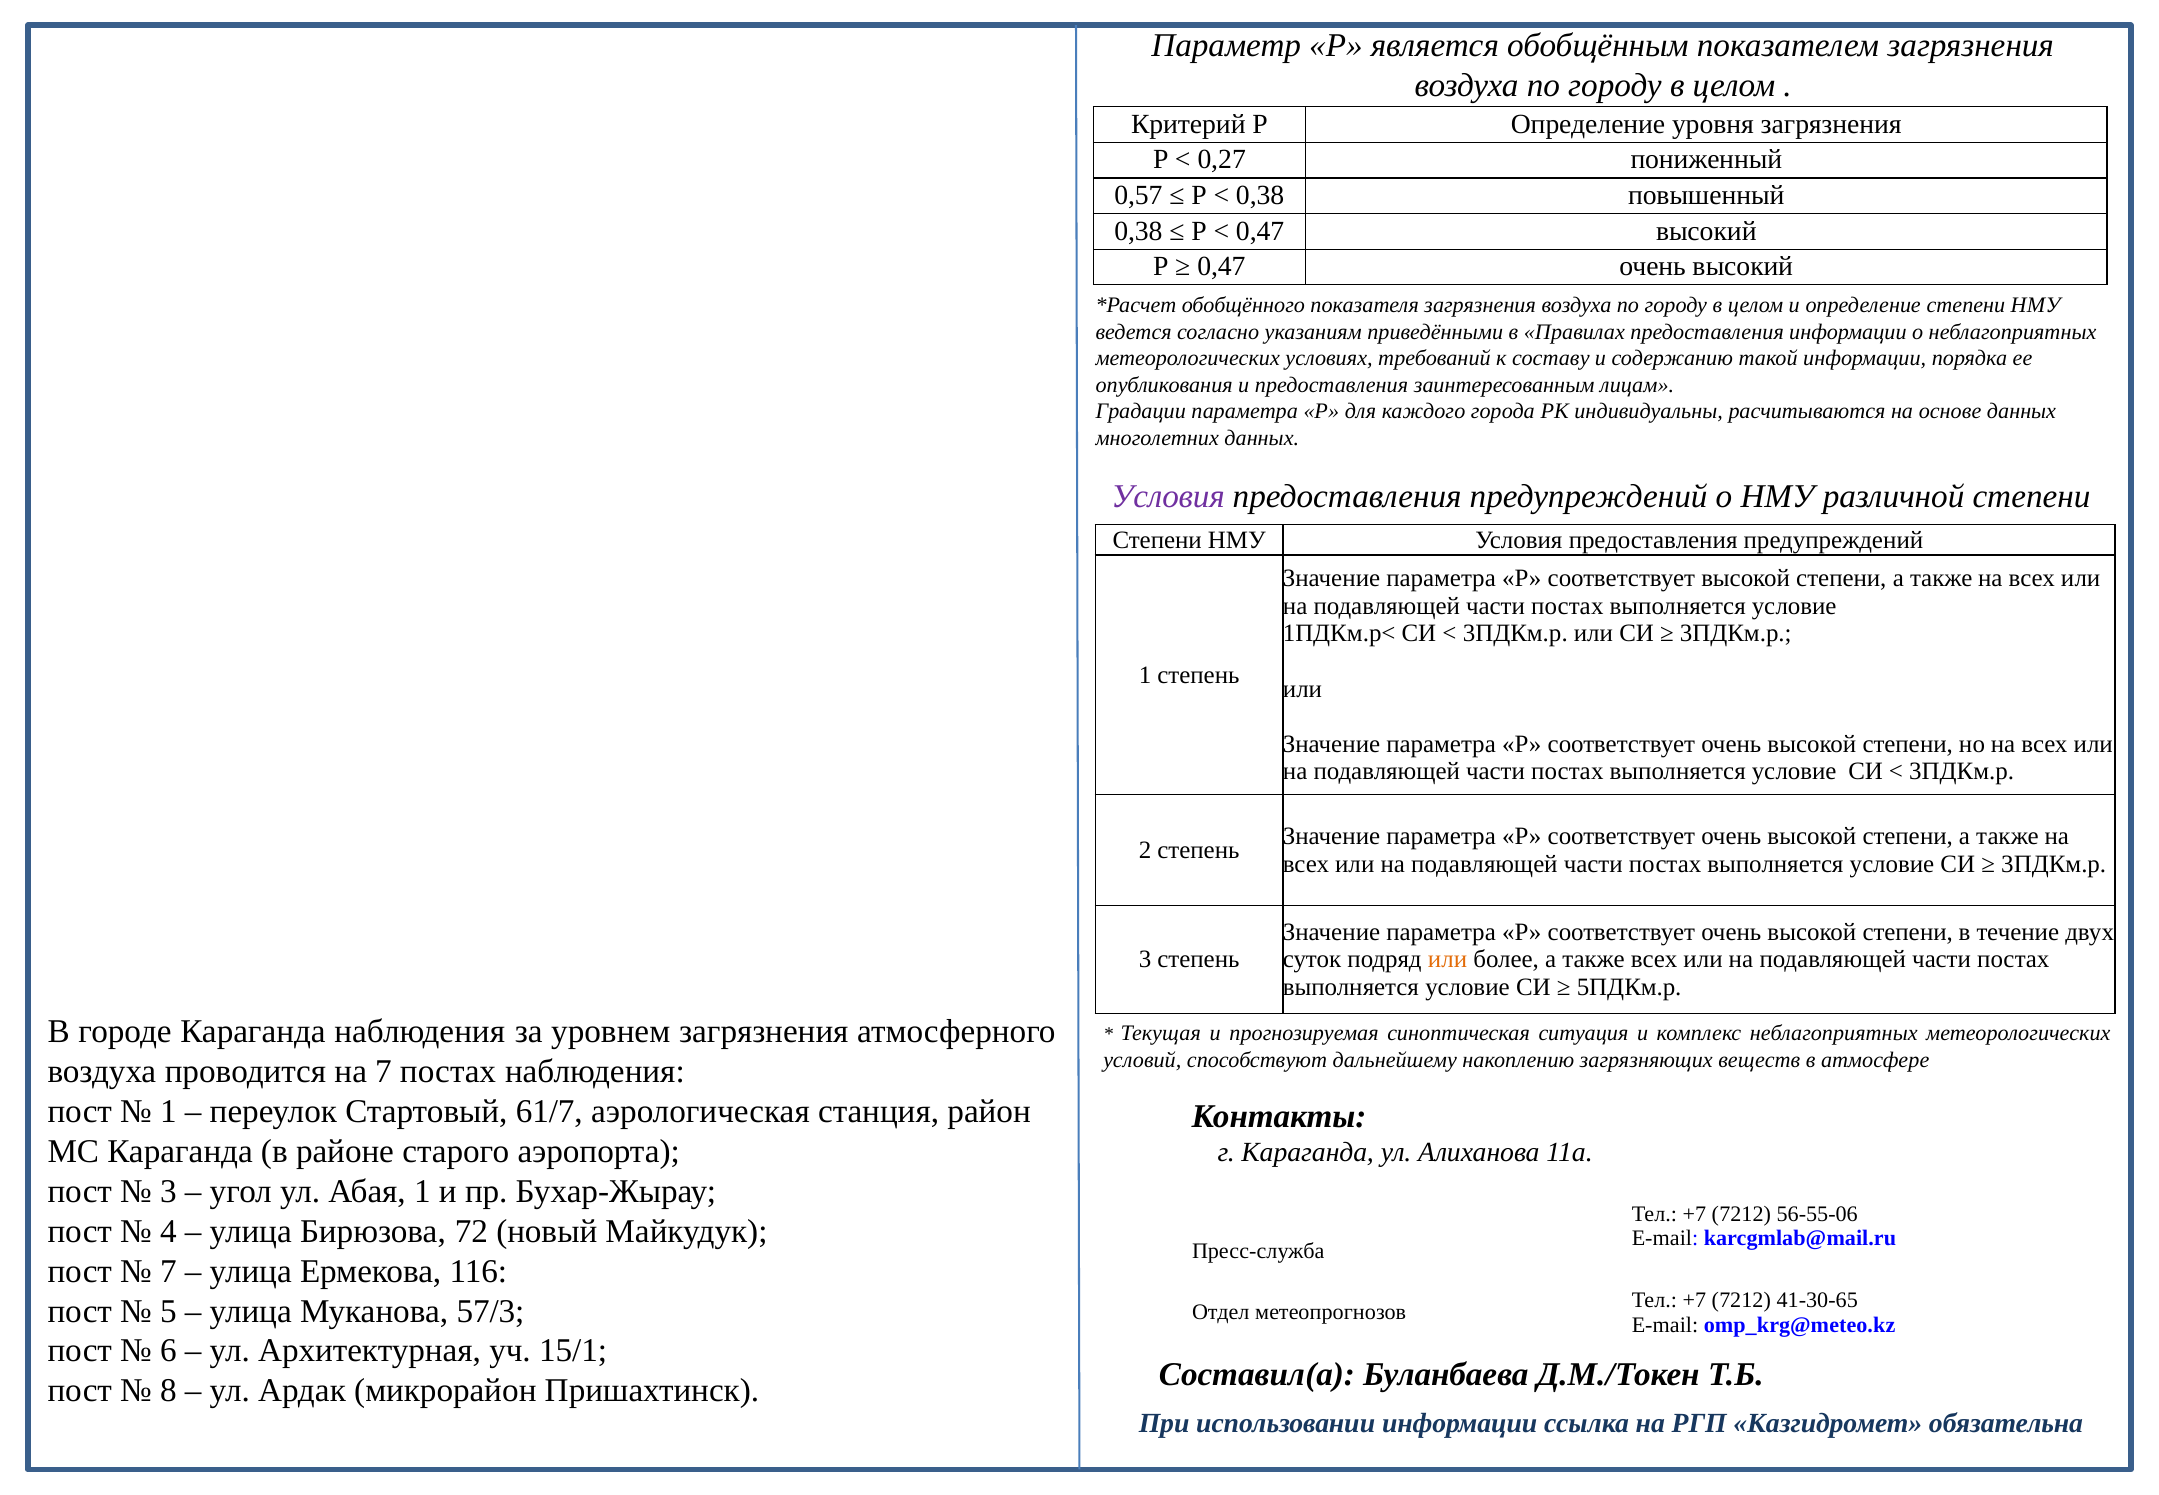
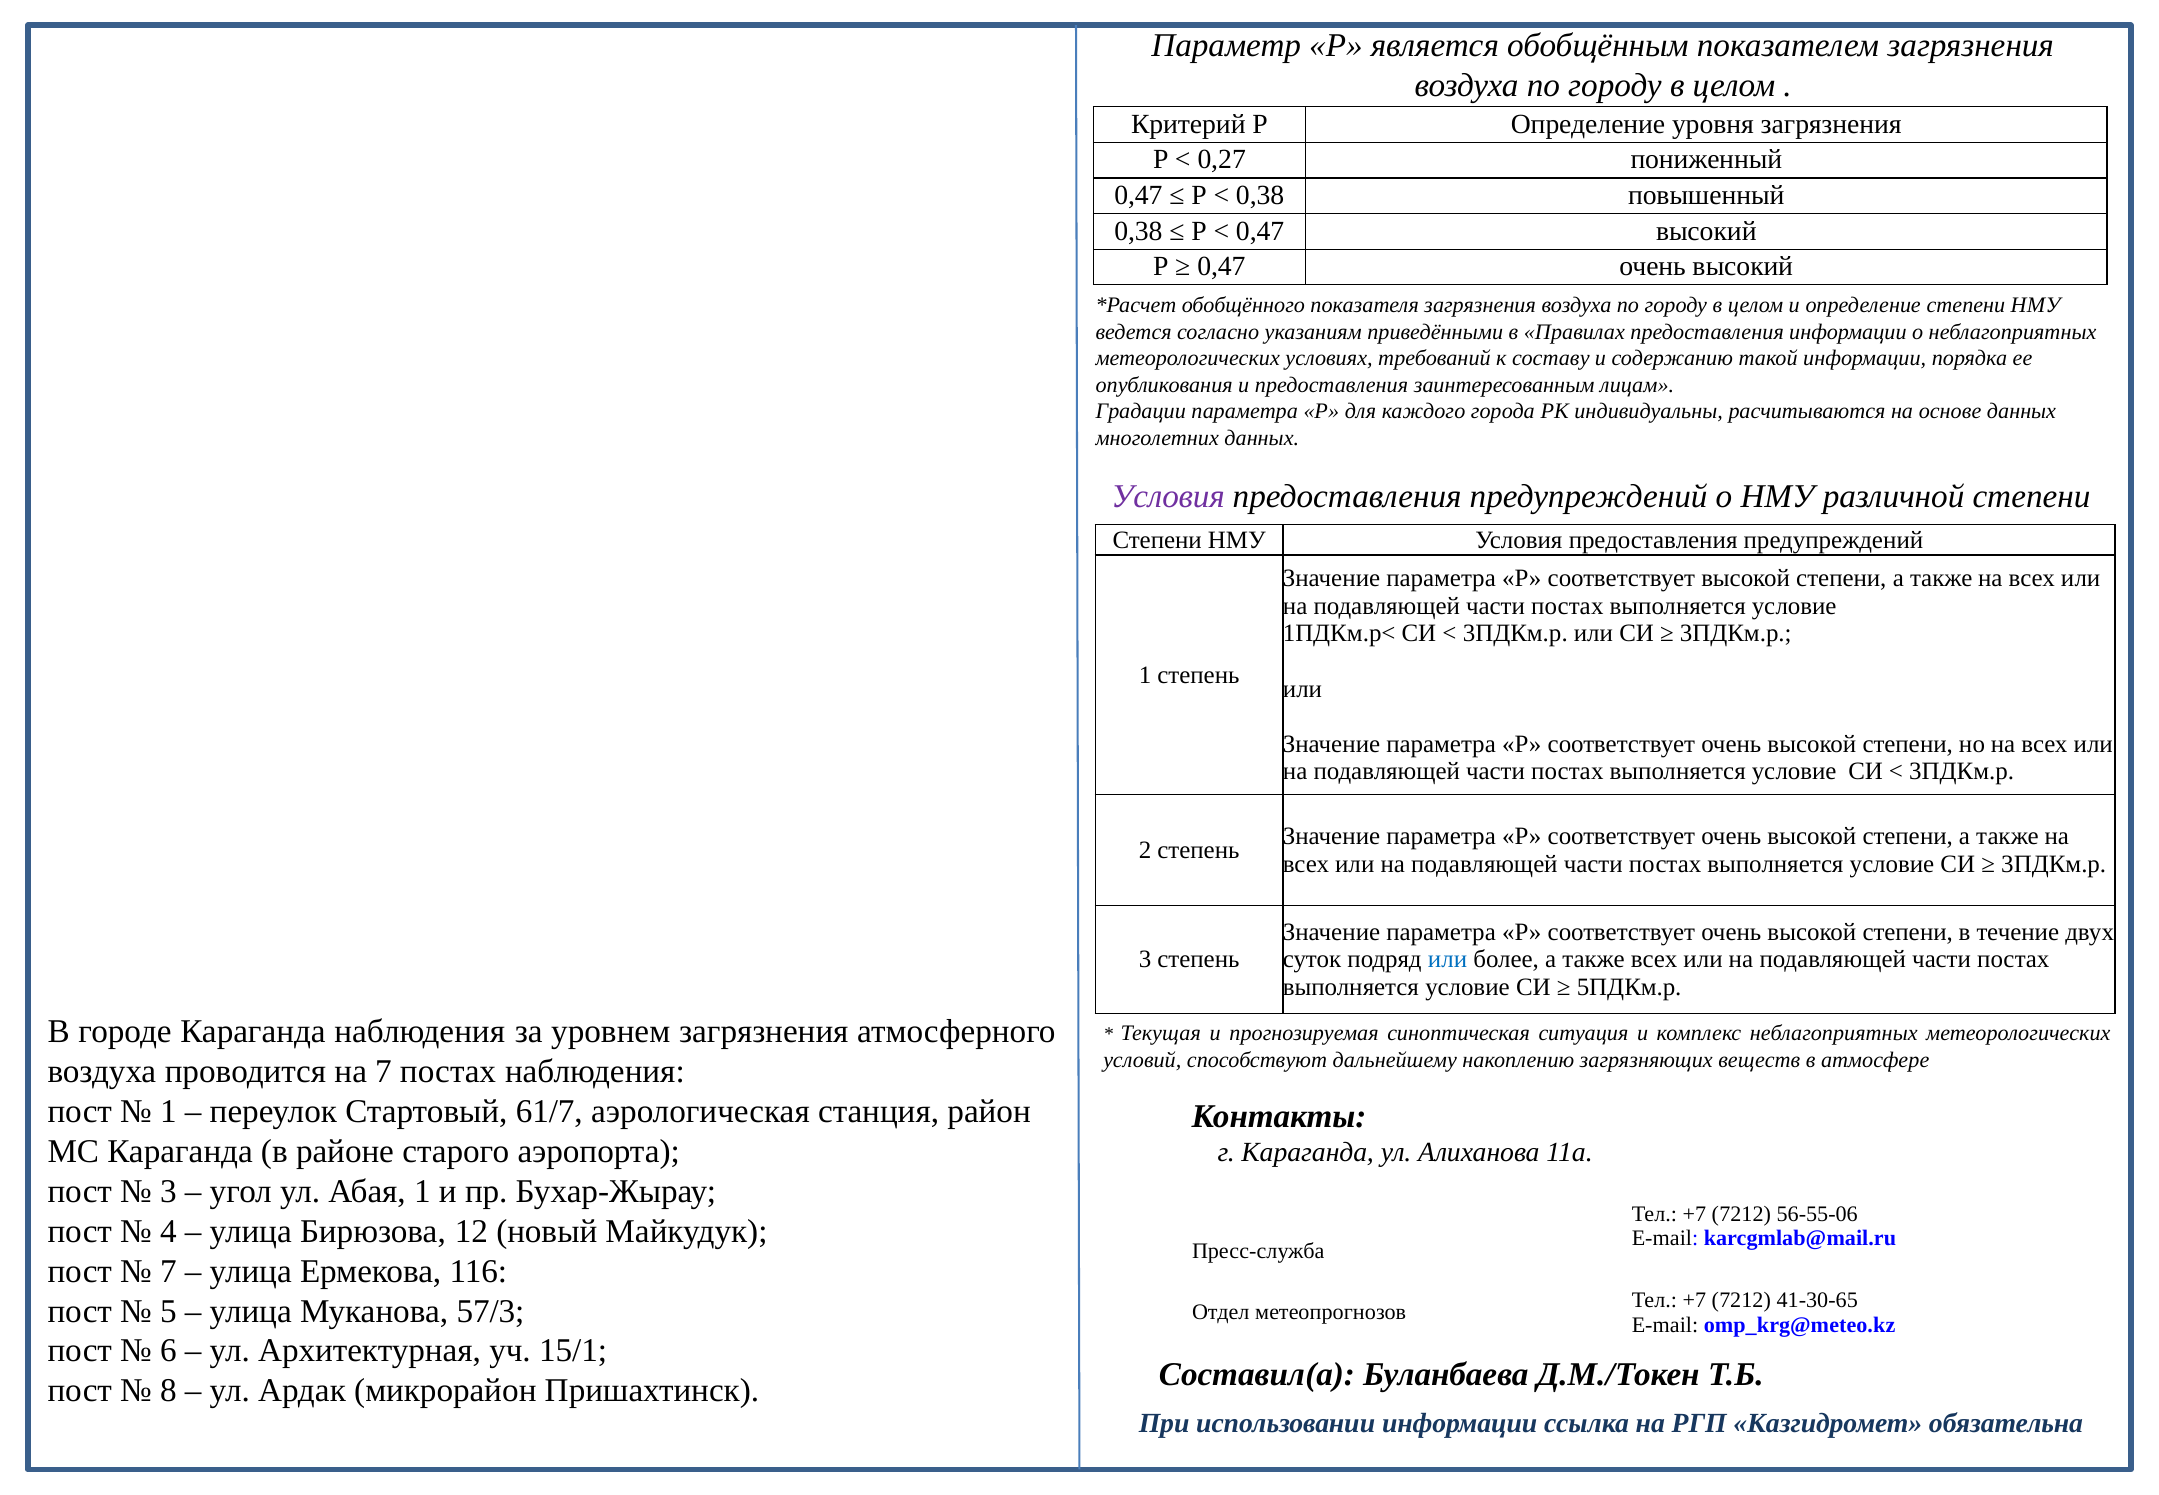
0,57 at (1138, 195): 0,57 -> 0,47
или at (1448, 959) colour: orange -> blue
72: 72 -> 12
